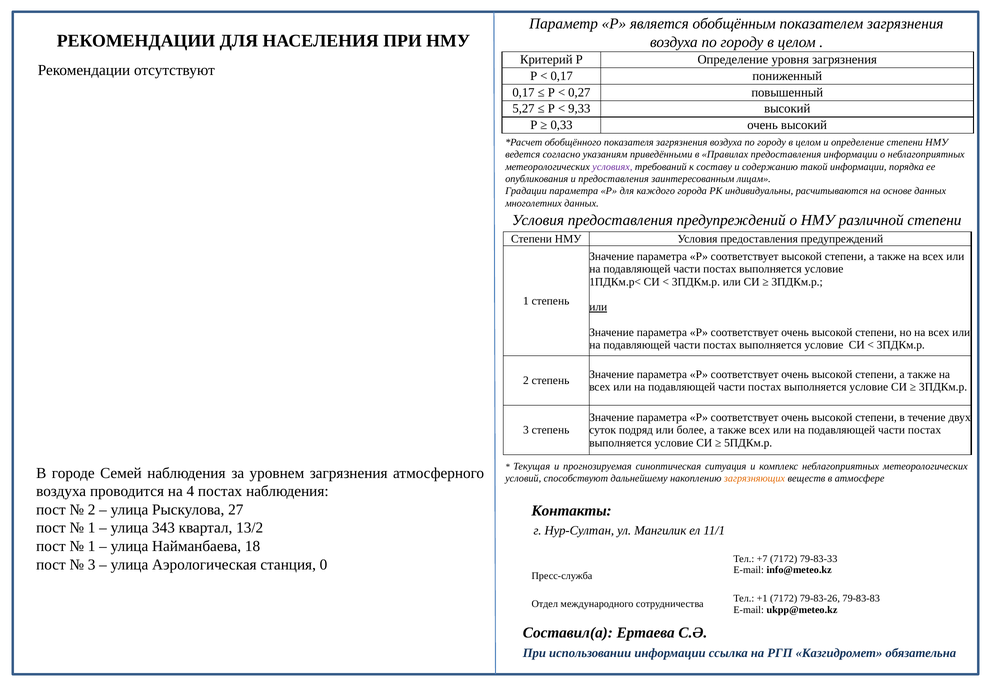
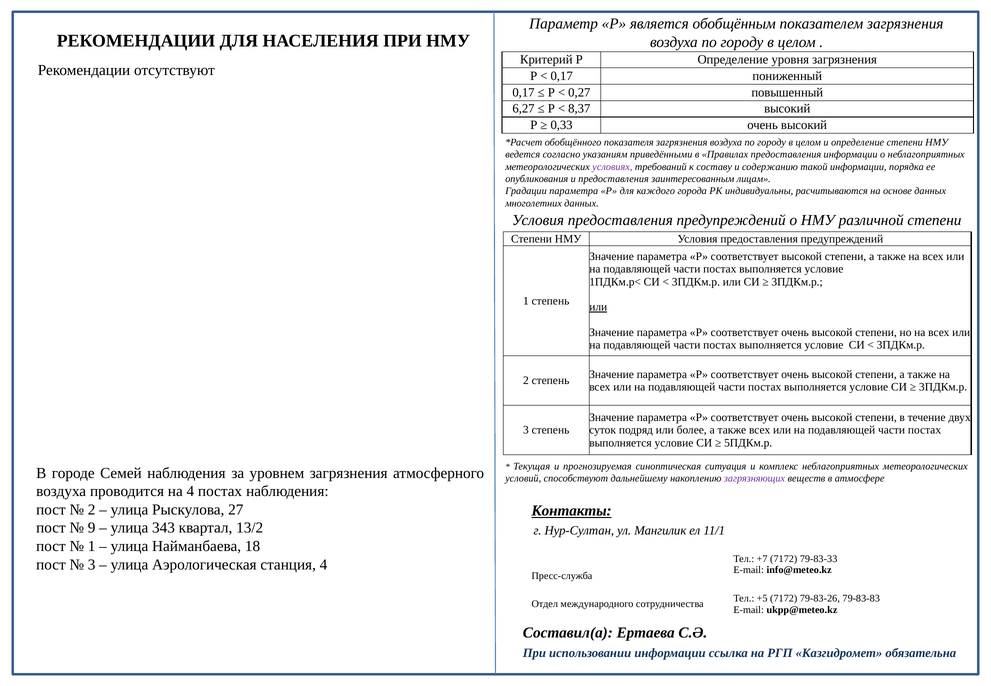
5,27: 5,27 -> 6,27
9,33: 9,33 -> 8,37
загрязняющих colour: orange -> purple
Контакты underline: none -> present
1 at (92, 528): 1 -> 9
станция 0: 0 -> 4
+1: +1 -> +5
